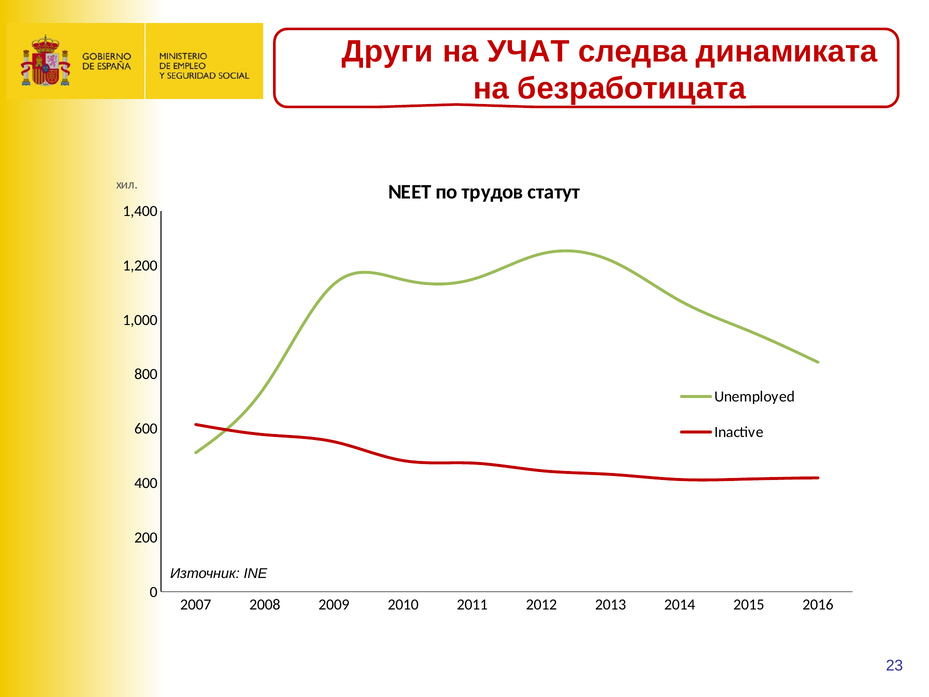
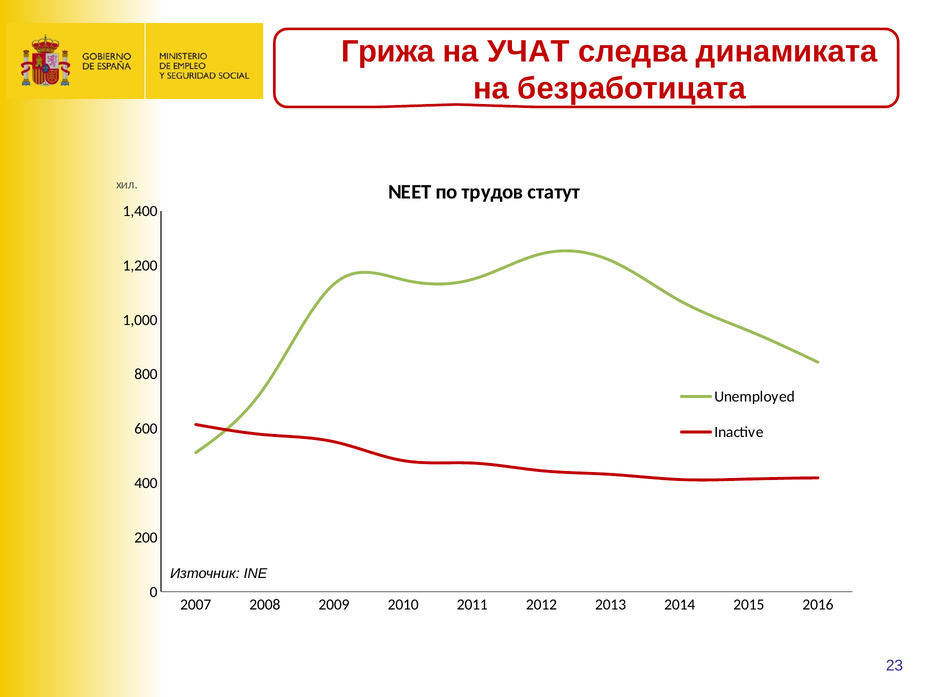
Други: Други -> Грижа
